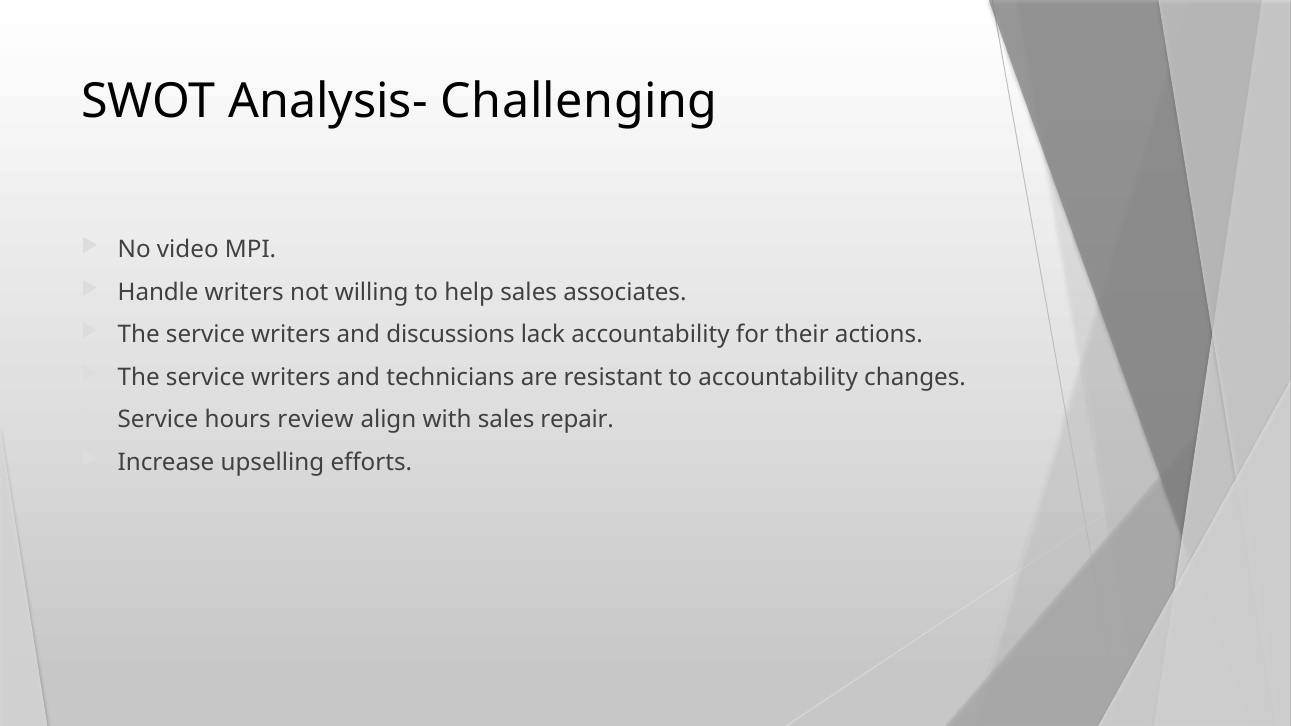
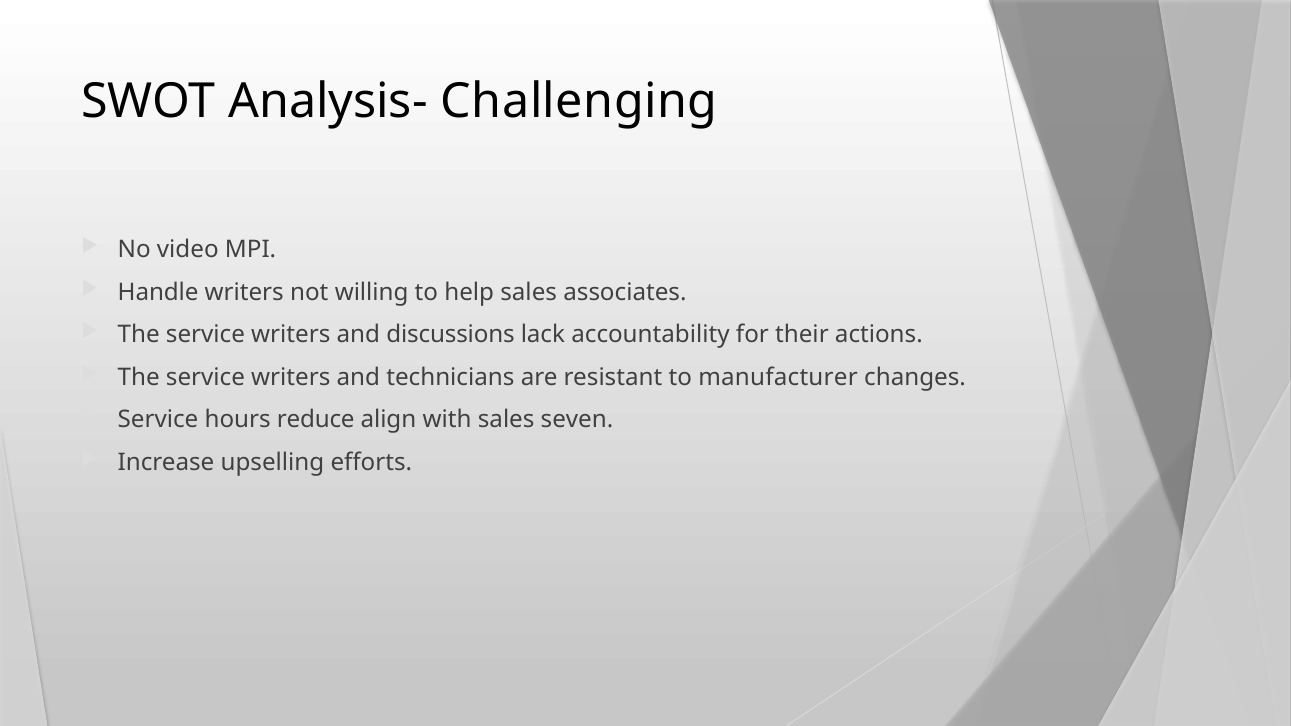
to accountability: accountability -> manufacturer
review: review -> reduce
repair: repair -> seven
